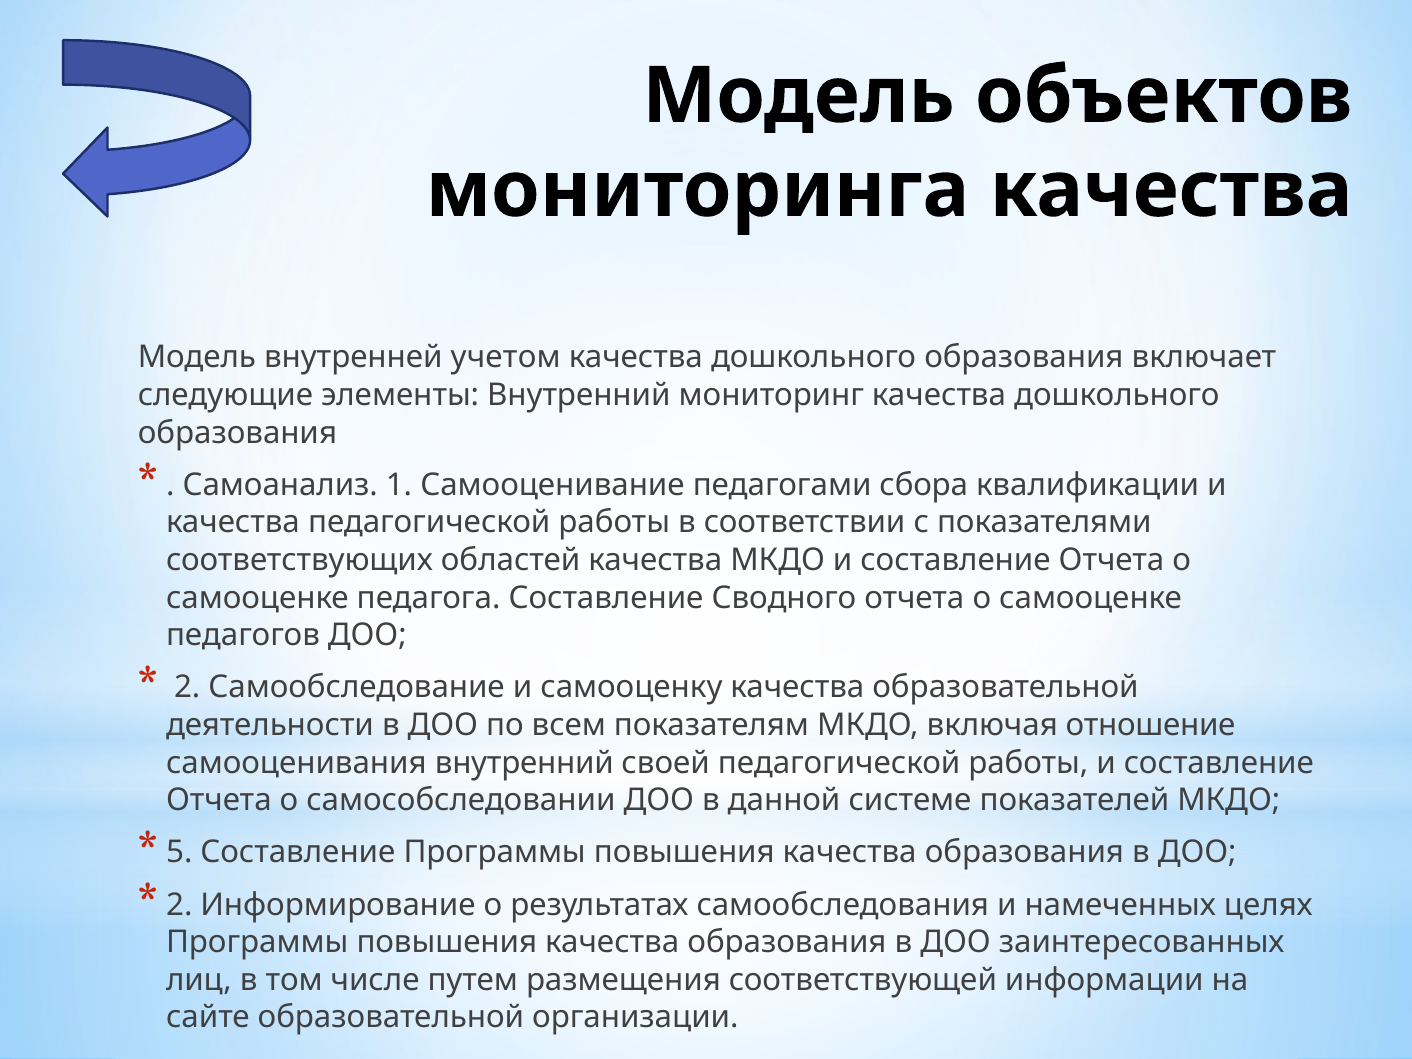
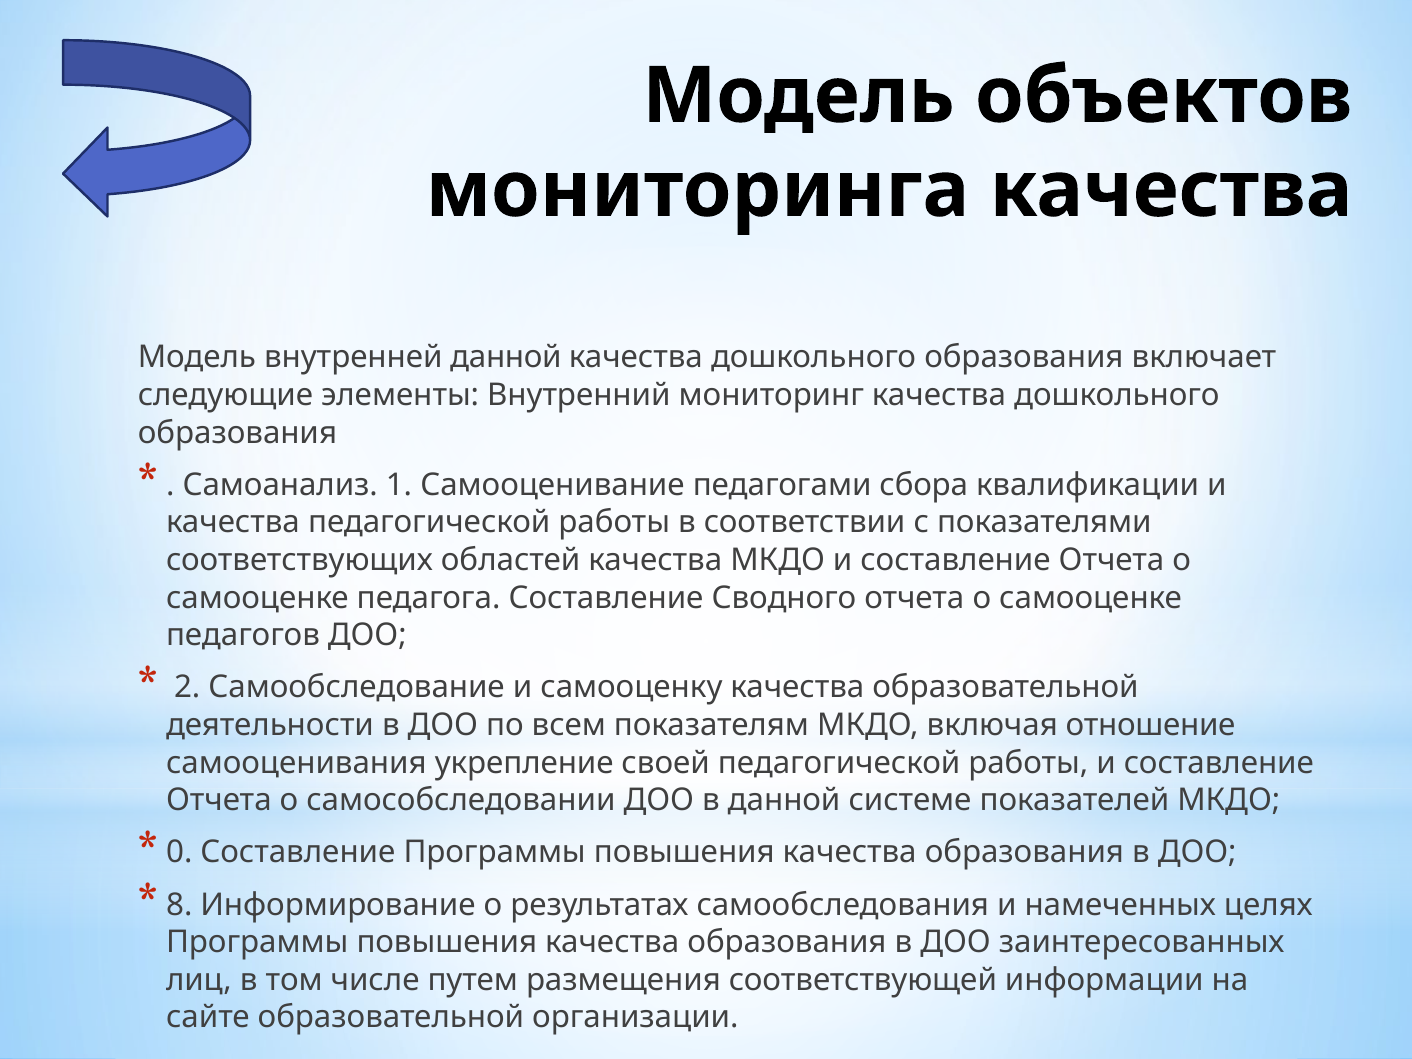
внутренней учетом: учетом -> данной
самооценивания внутренний: внутренний -> укрепление
5: 5 -> 0
2 at (179, 905): 2 -> 8
